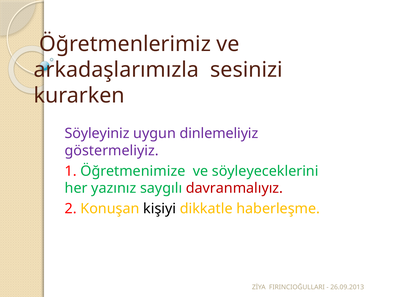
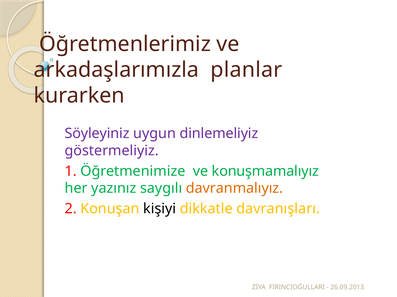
sesinizi: sesinizi -> planlar
söyleyeceklerini: söyleyeceklerini -> konuşmamalıyız
davranmalıyız colour: red -> orange
haberleşme: haberleşme -> davranışları
